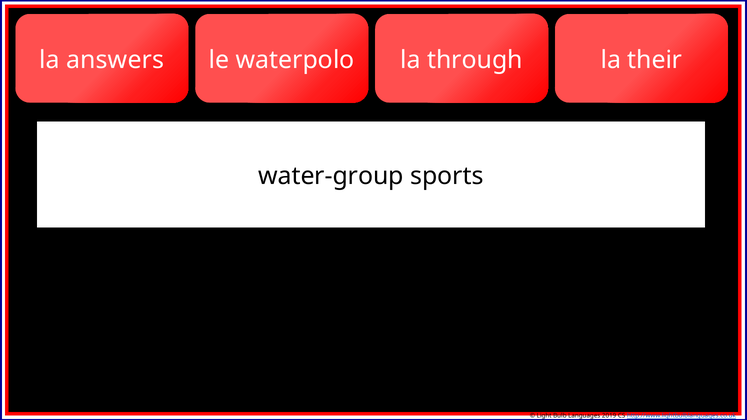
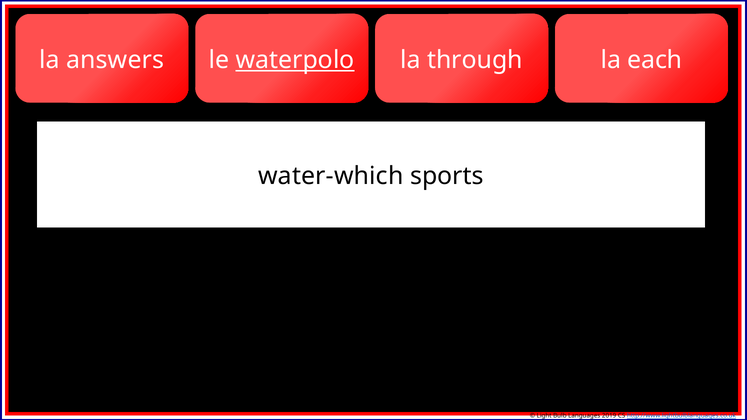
waterpolo underline: none -> present
their: their -> each
water-group: water-group -> water-which
